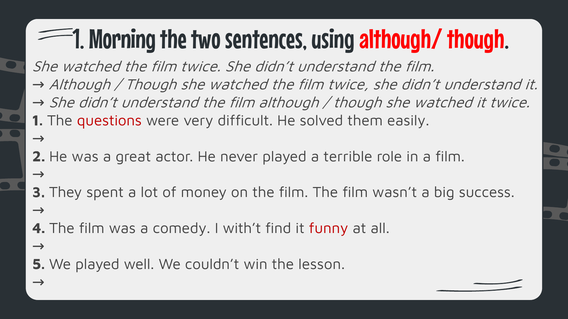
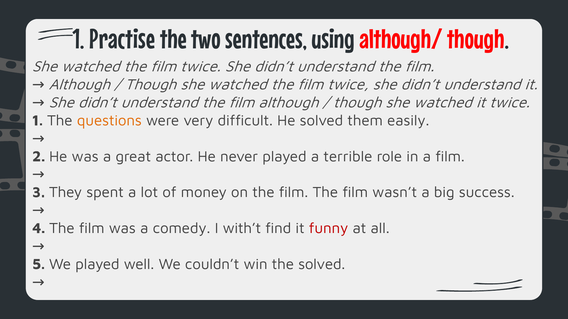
Morning: Morning -> Practise
questions colour: red -> orange
the lesson: lesson -> solved
